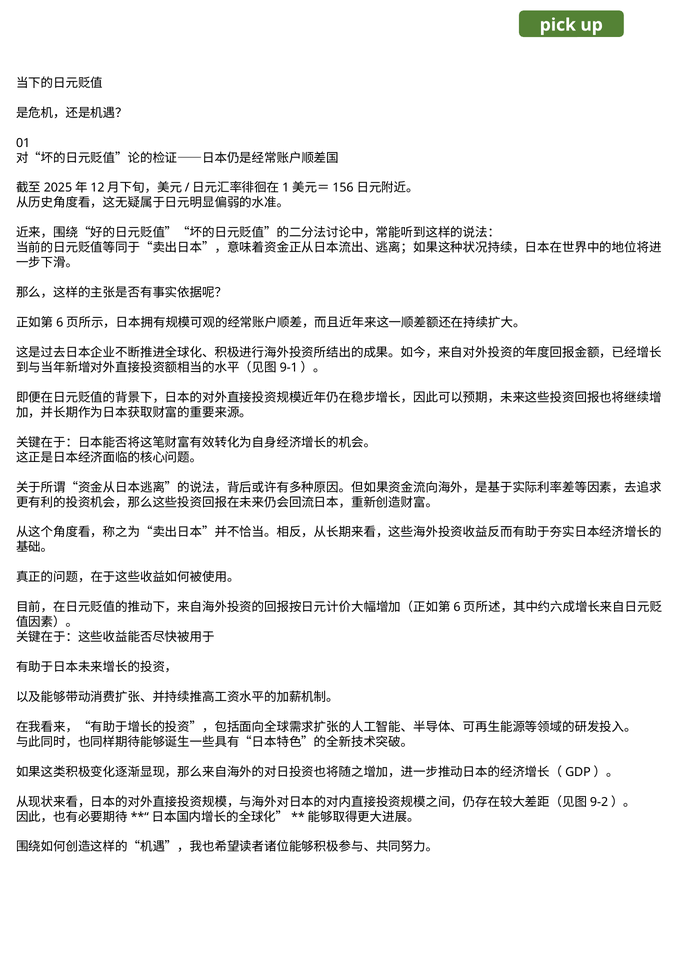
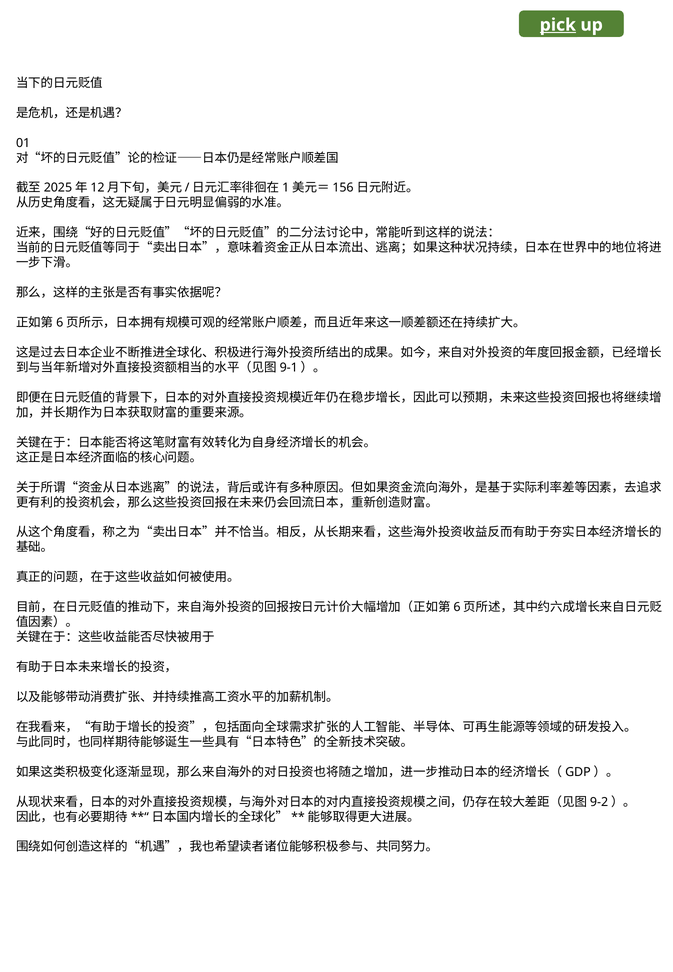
pick underline: none -> present
